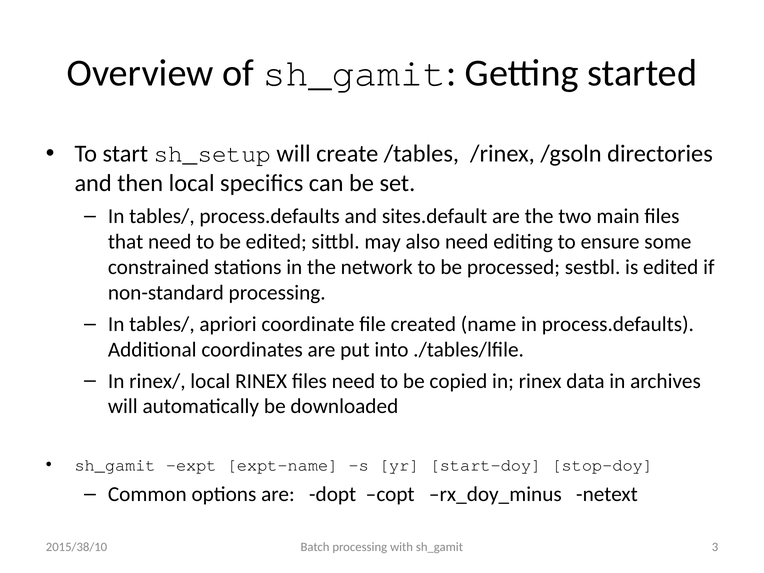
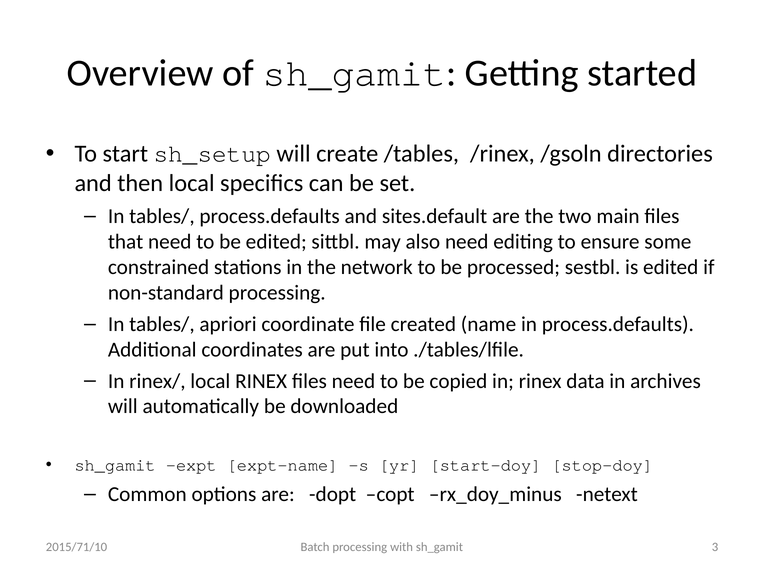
2015/38/10: 2015/38/10 -> 2015/71/10
